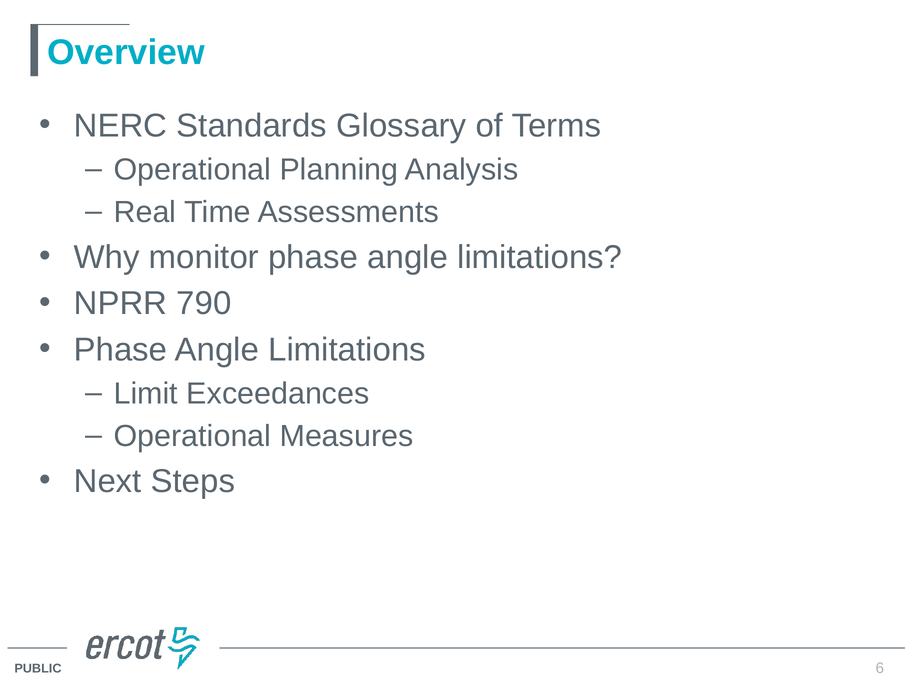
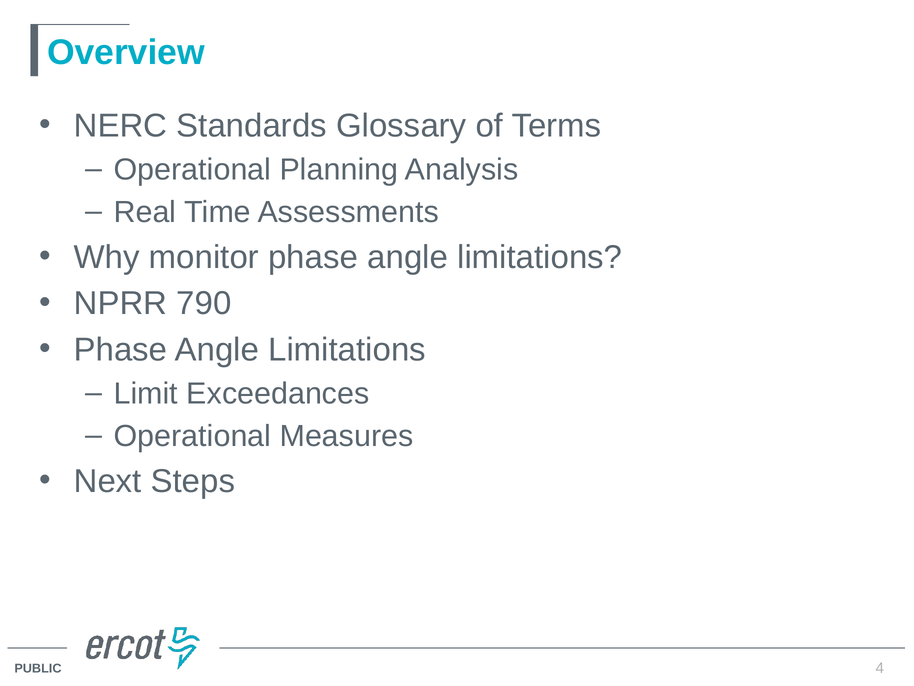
6: 6 -> 4
